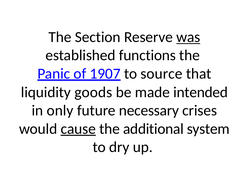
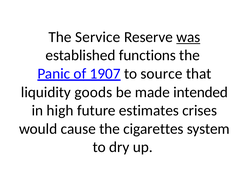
Section: Section -> Service
only: only -> high
necessary: necessary -> estimates
cause underline: present -> none
additional: additional -> cigarettes
